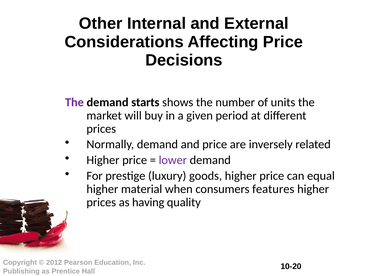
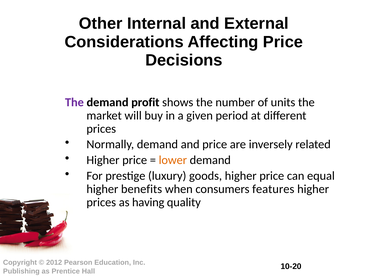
starts: starts -> profit
lower colour: purple -> orange
material: material -> benefits
